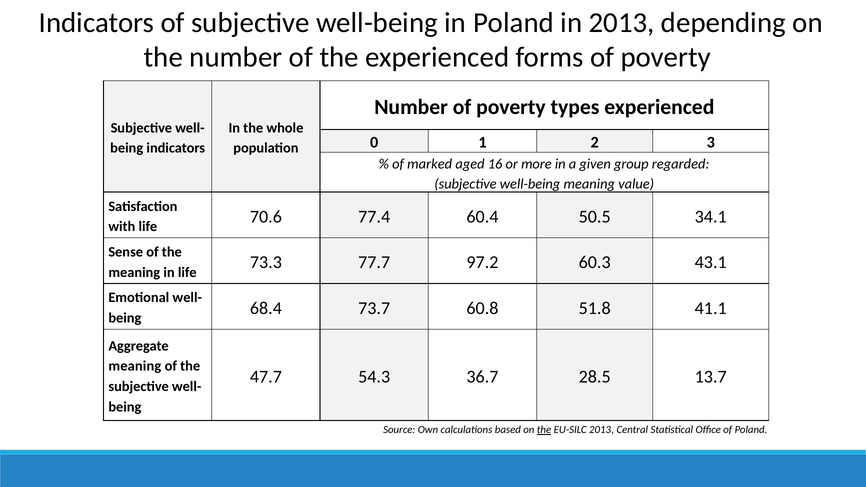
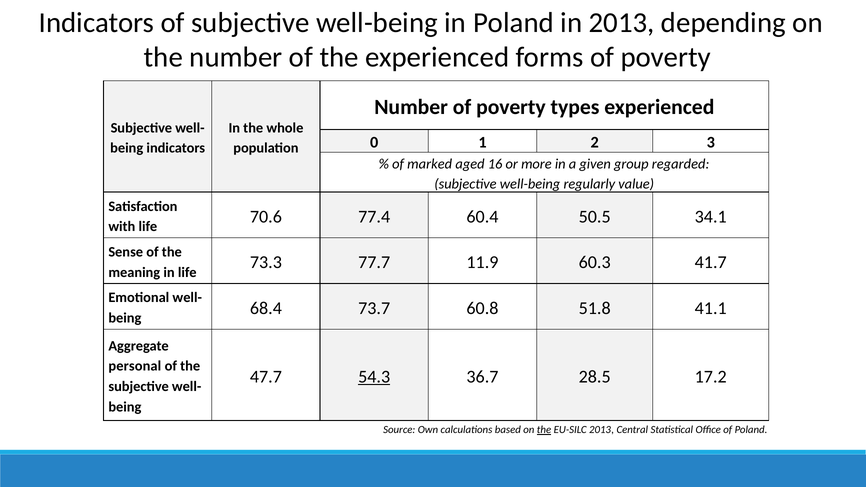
well-being meaning: meaning -> regularly
97.2: 97.2 -> 11.9
43.1: 43.1 -> 41.7
meaning at (135, 366): meaning -> personal
54.3 underline: none -> present
13.7: 13.7 -> 17.2
